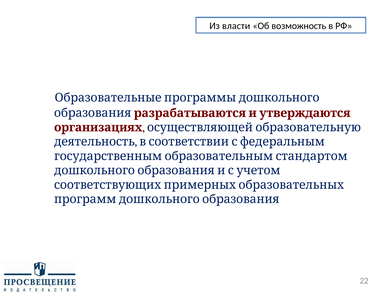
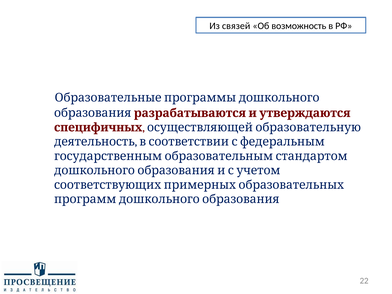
власти: власти -> связей
организациях: организациях -> специфичных
